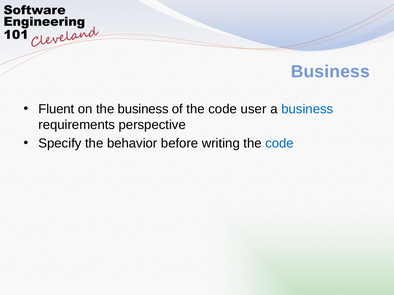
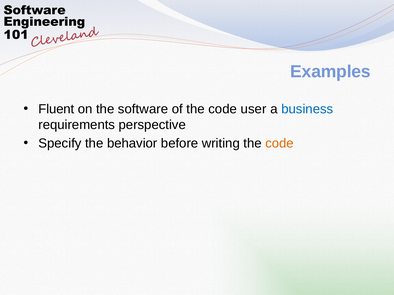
Business at (330, 72): Business -> Examples
the business: business -> software
code at (280, 143) colour: blue -> orange
